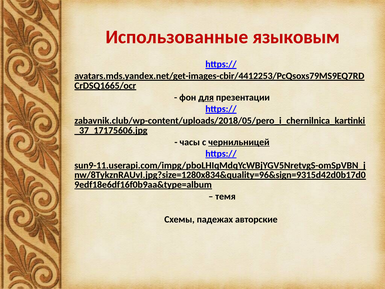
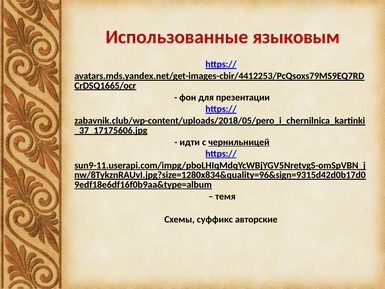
для underline: present -> none
часы: часы -> идти
падежах: падежах -> суффикс
